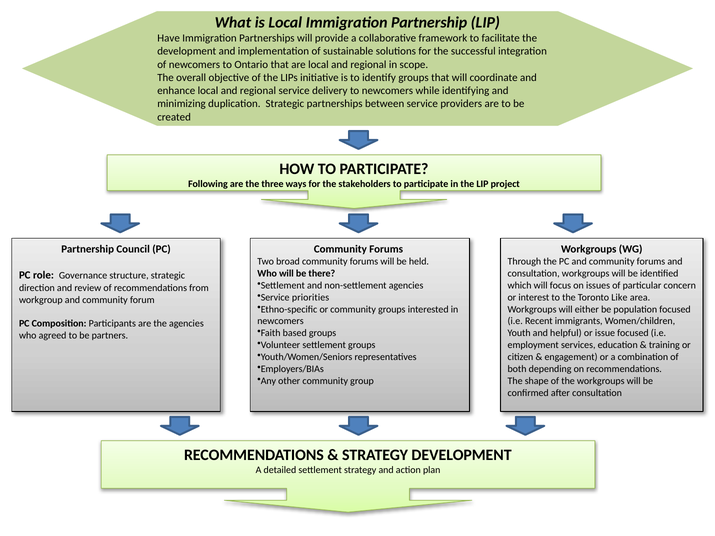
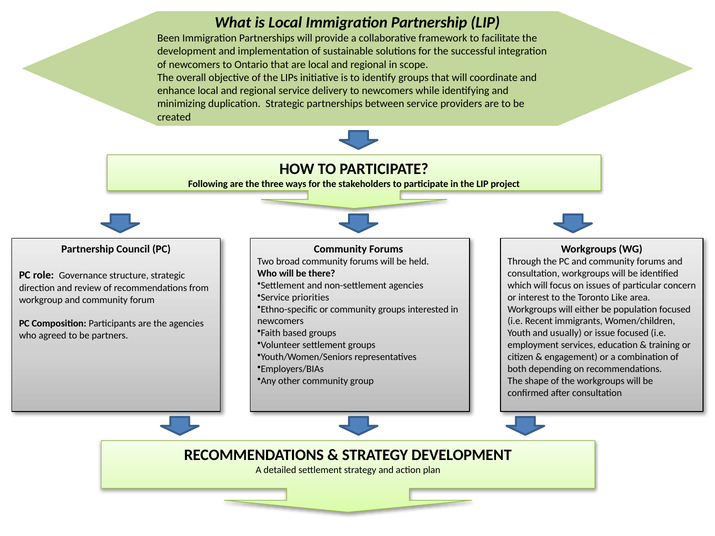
Have: Have -> Been
helpful: helpful -> usually
